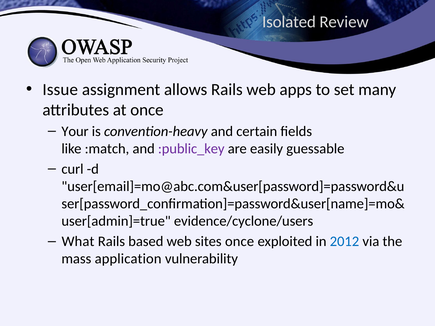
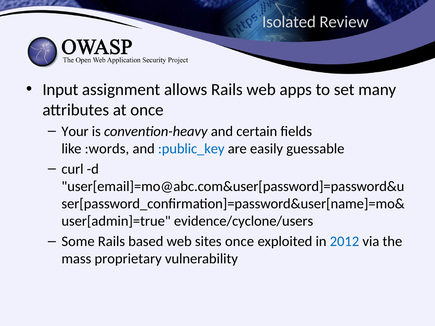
Issue: Issue -> Input
:match: :match -> :words
:public_key colour: purple -> blue
What: What -> Some
application: application -> proprietary
